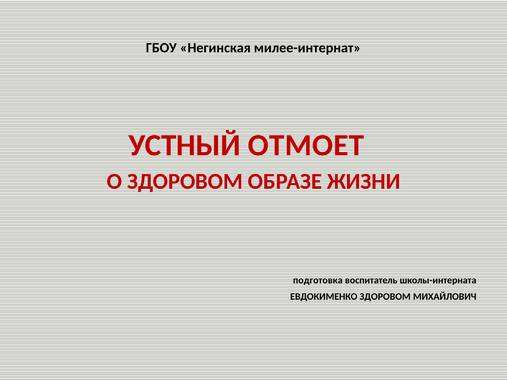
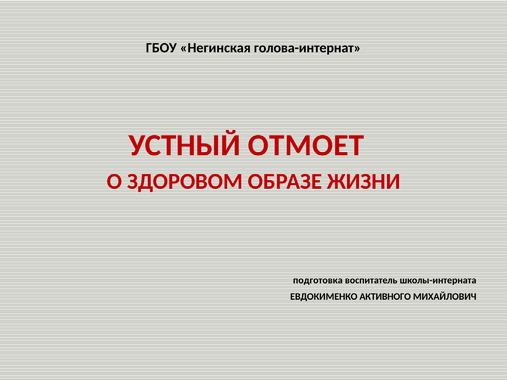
милее-интернат: милее-интернат -> голова-интернат
ЕВДОКИМЕНКО ЗДОРОВОМ: ЗДОРОВОМ -> АКТИВНОГО
